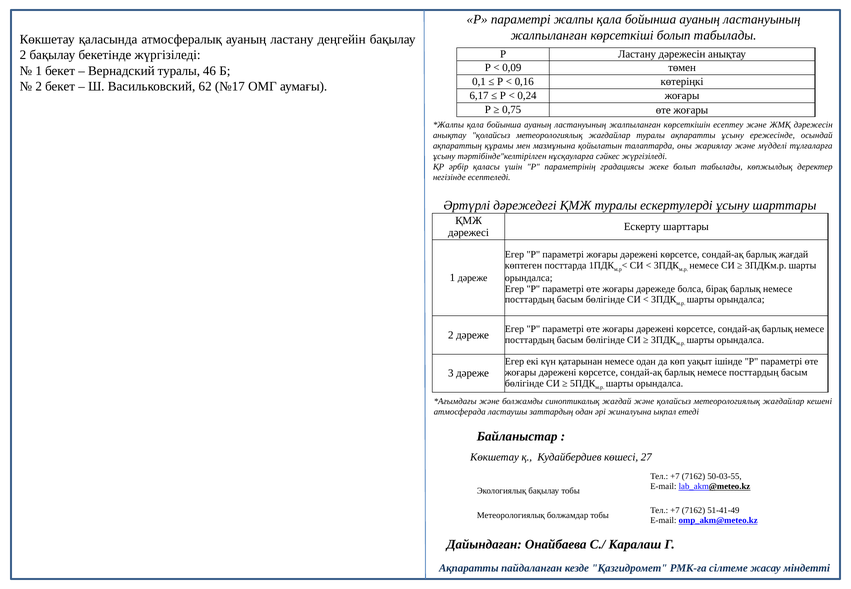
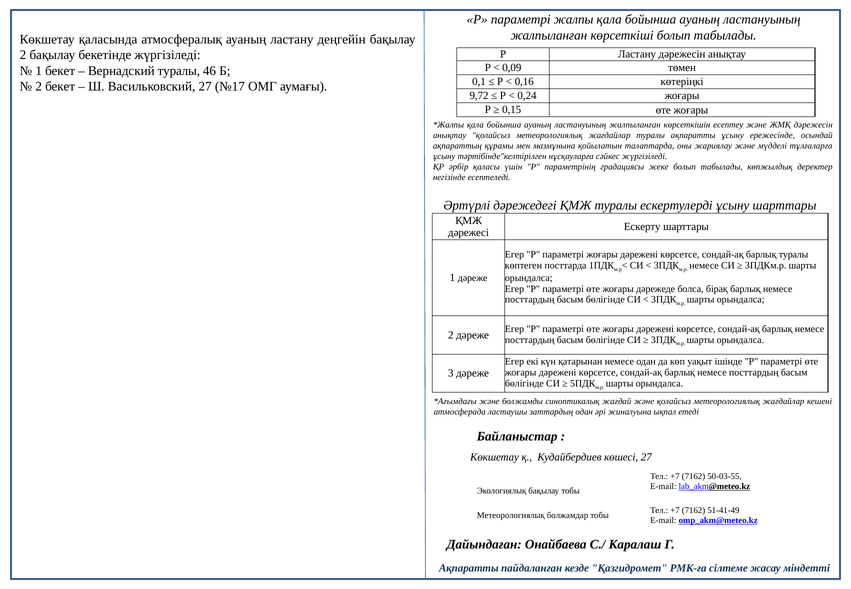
Васильковский 62: 62 -> 27
6,17: 6,17 -> 9,72
0,75: 0,75 -> 0,15
барлық жағдай: жағдай -> туралы
